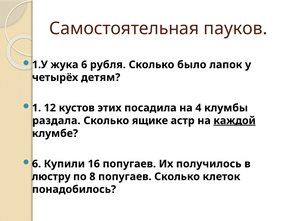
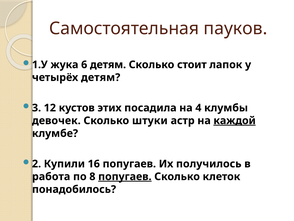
6 рубля: рубля -> детям
было: было -> стоит
1: 1 -> 3
раздала: раздала -> девочек
ящике: ящике -> штуки
6 at (37, 163): 6 -> 2
люстру: люстру -> работа
попугаев at (125, 176) underline: none -> present
